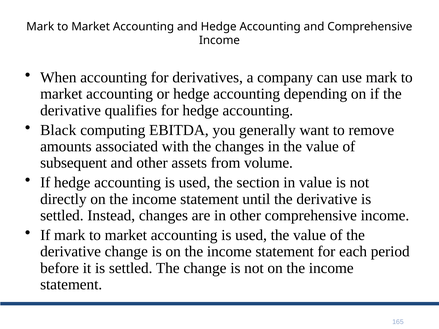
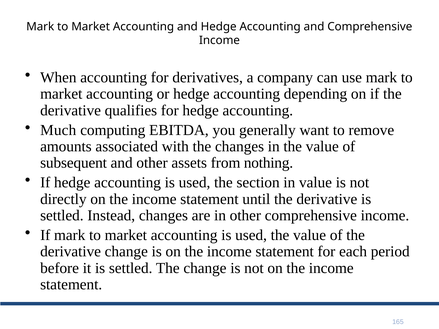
Black: Black -> Much
volume: volume -> nothing
